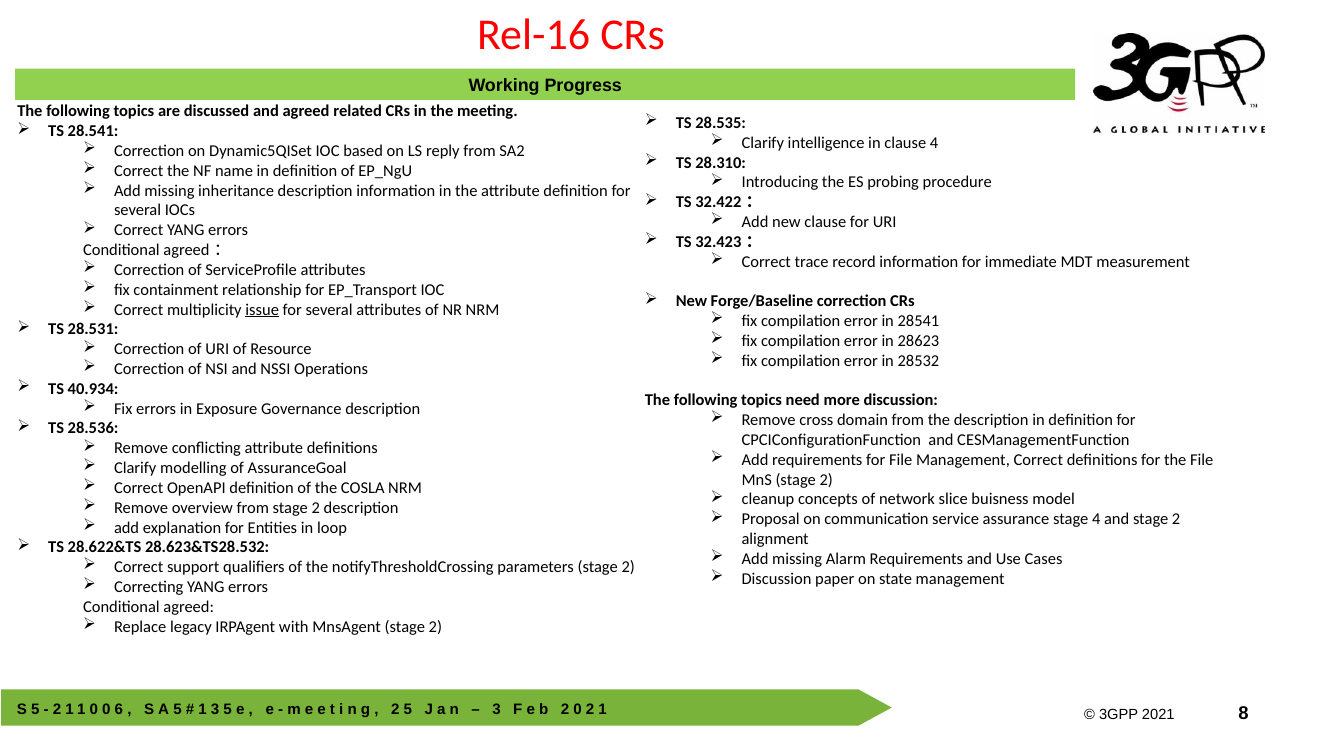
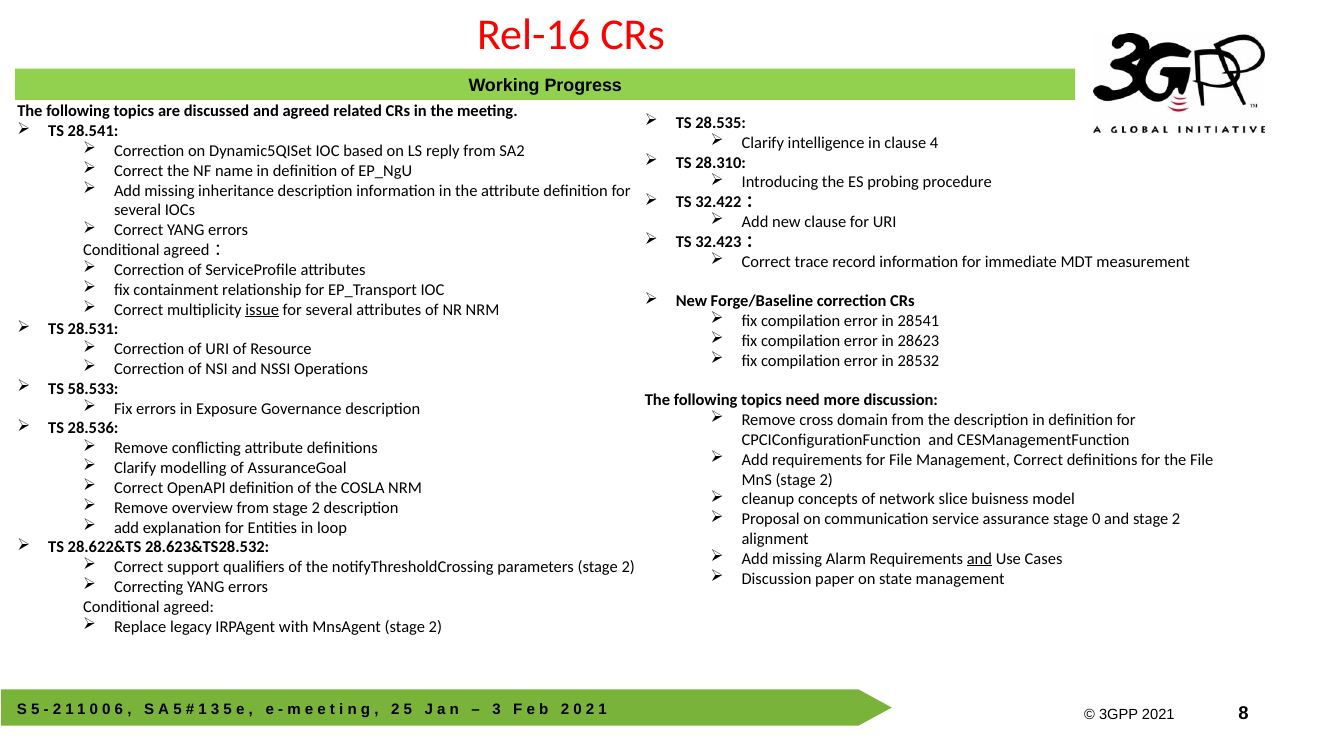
40.934: 40.934 -> 58.533
stage 4: 4 -> 0
and at (979, 559) underline: none -> present
